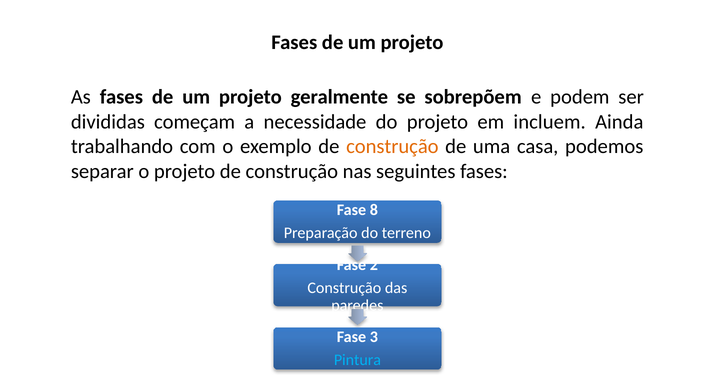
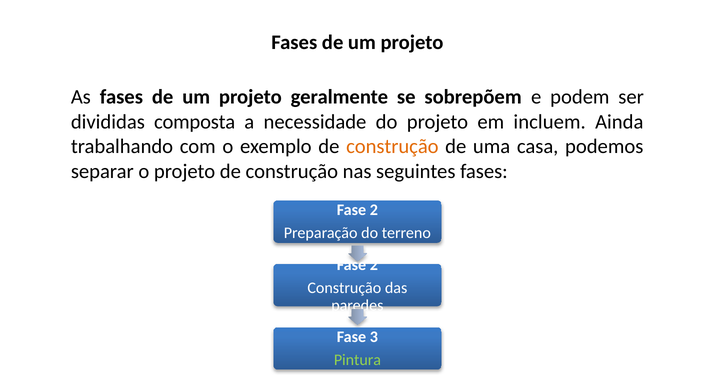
começam: começam -> composta
8 at (374, 210): 8 -> 2
Pintura colour: light blue -> light green
